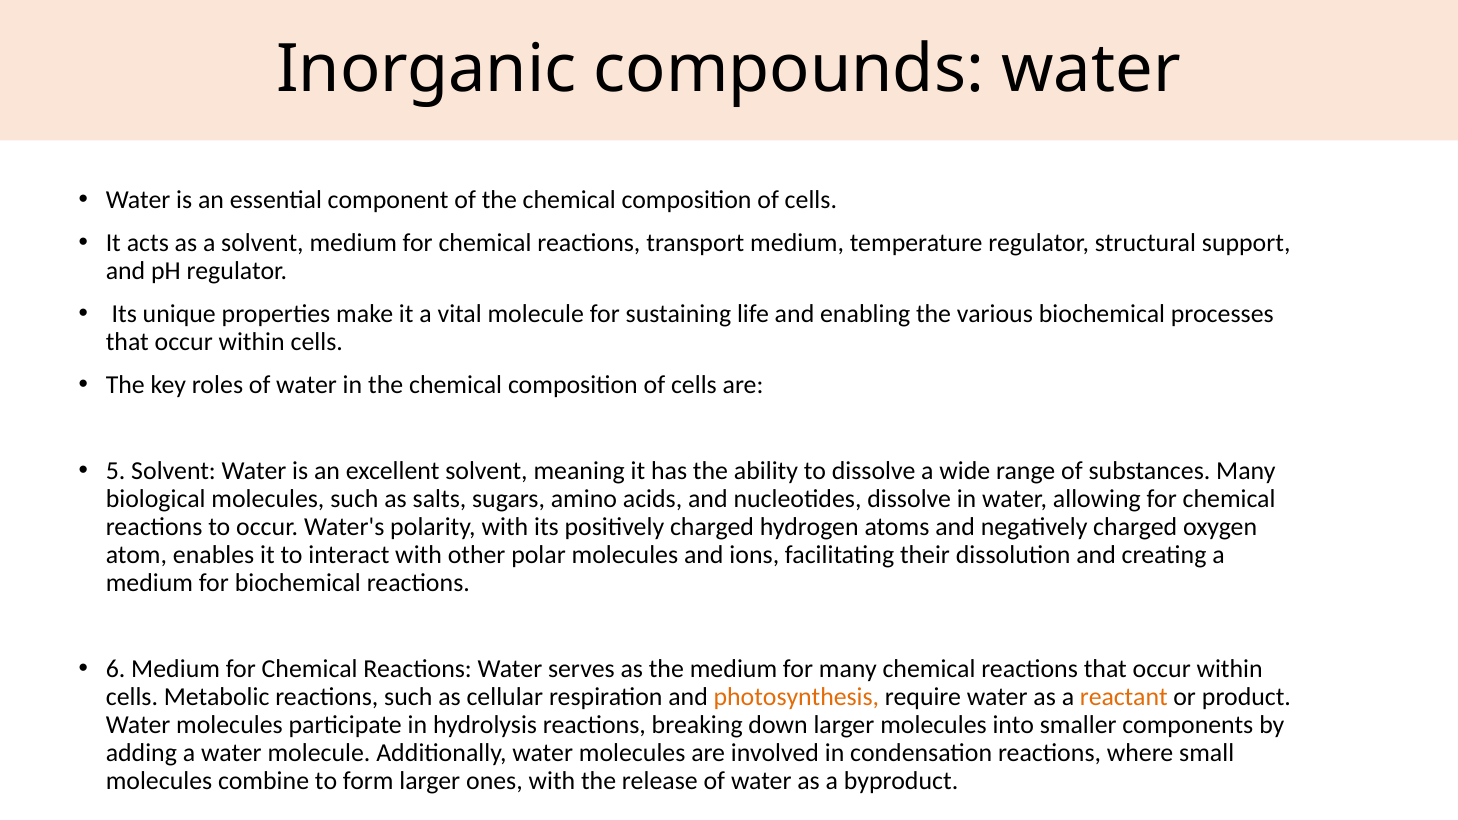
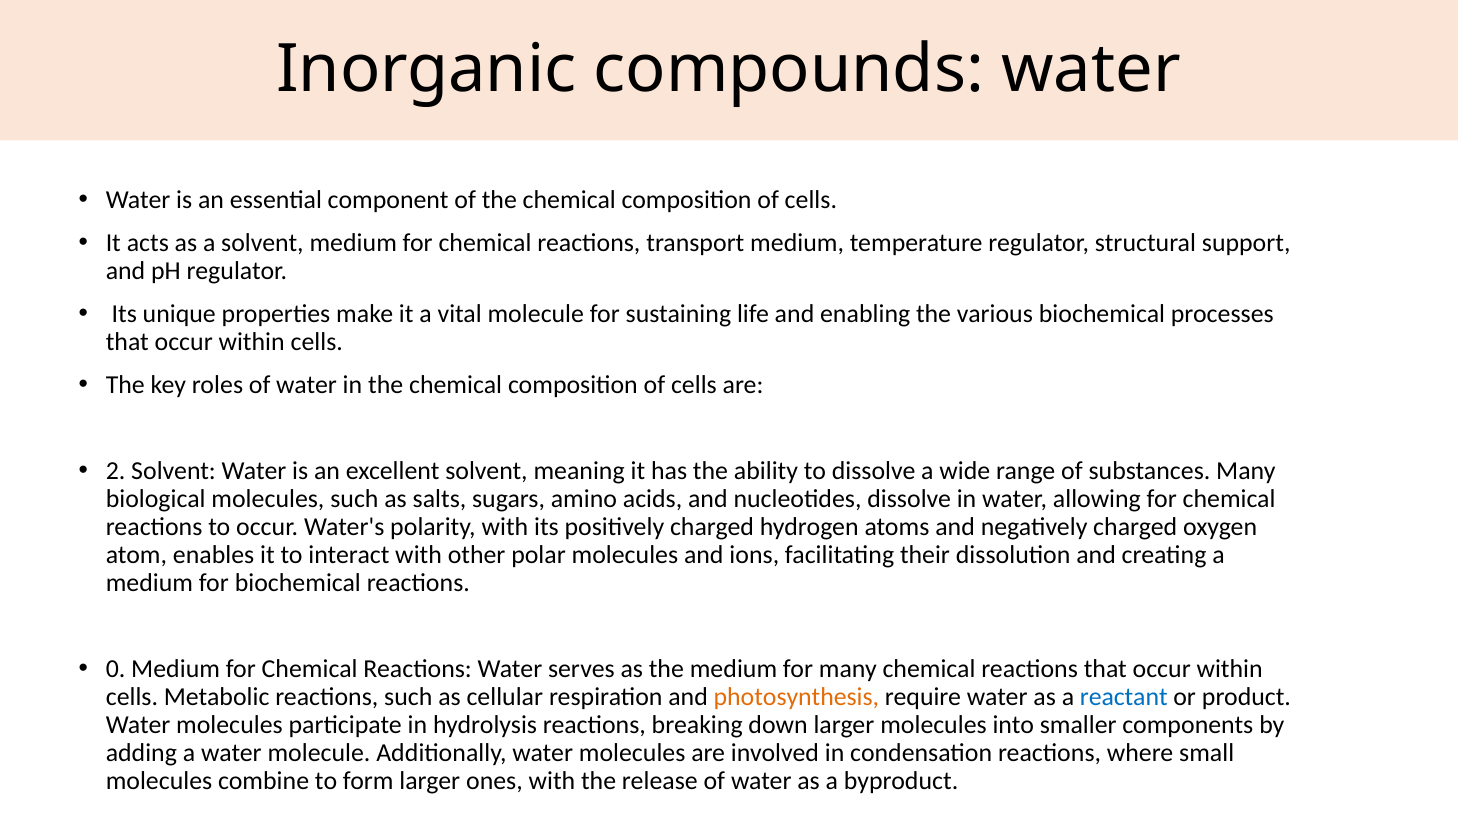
5: 5 -> 2
6: 6 -> 0
reactant colour: orange -> blue
